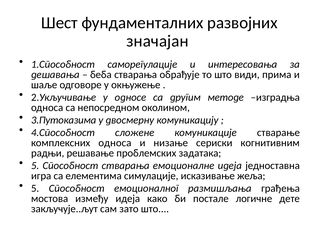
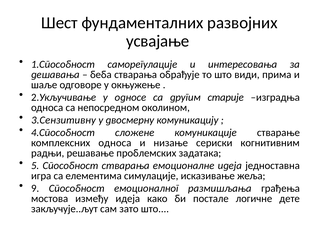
значајан: значајан -> усвајање
методе: методе -> старије
3.Путоказима: 3.Путоказима -> 3.Сензитивну
5 at (35, 188): 5 -> 9
